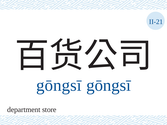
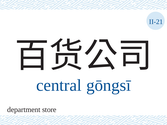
gōngsī at (59, 85): gōngsī -> central
